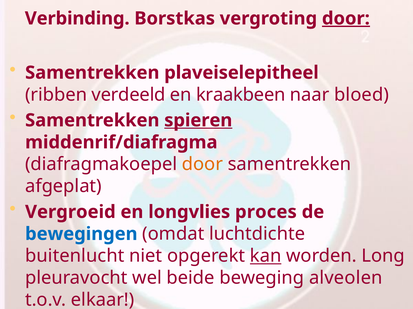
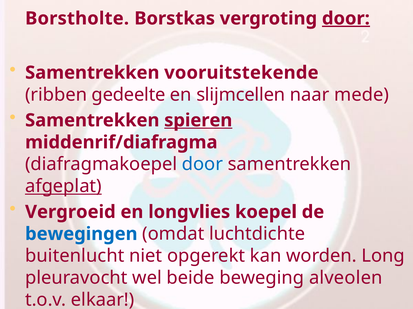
Verbinding: Verbinding -> Borstholte
plaveiselepitheel: plaveiselepitheel -> vooruitstekende
verdeeld: verdeeld -> gedeelte
kraakbeen: kraakbeen -> slijmcellen
bloed: bloed -> mede
door at (202, 165) colour: orange -> blue
afgeplat underline: none -> present
proces: proces -> koepel
kan underline: present -> none
